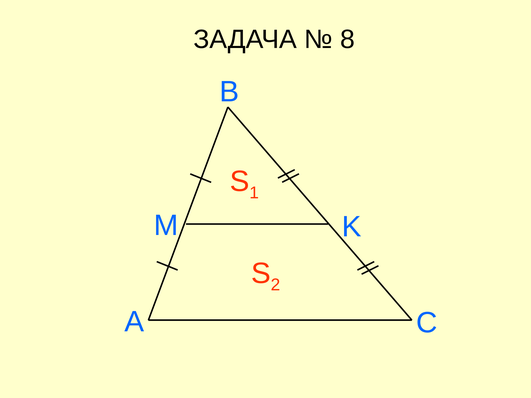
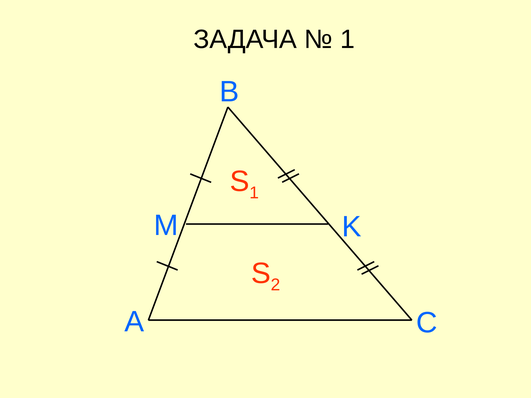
8 at (348, 40): 8 -> 1
